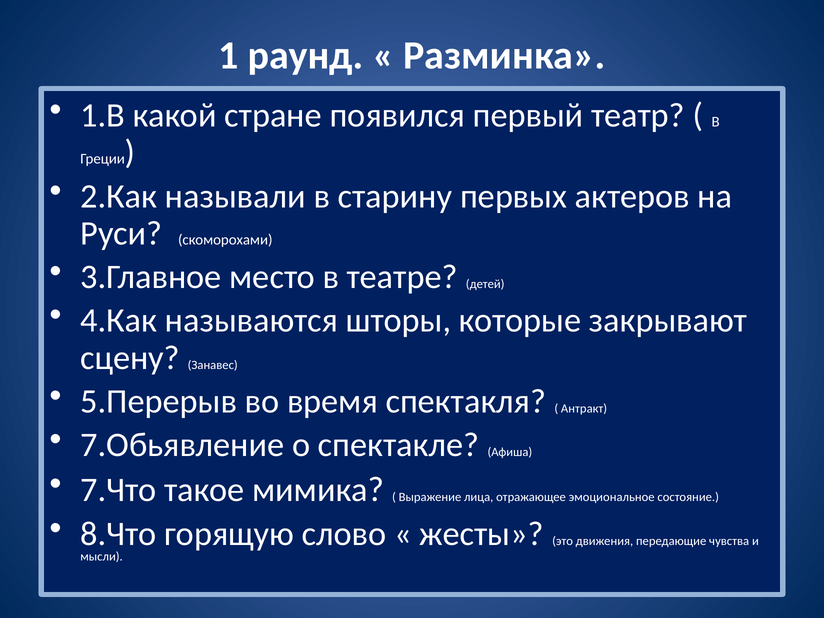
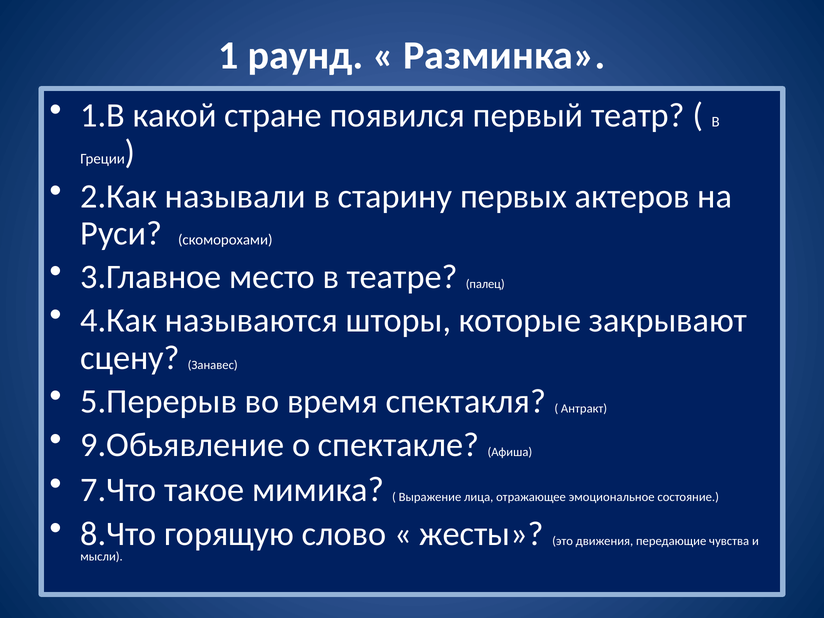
детей: детей -> палец
7.Обьявление: 7.Обьявление -> 9.Обьявление
